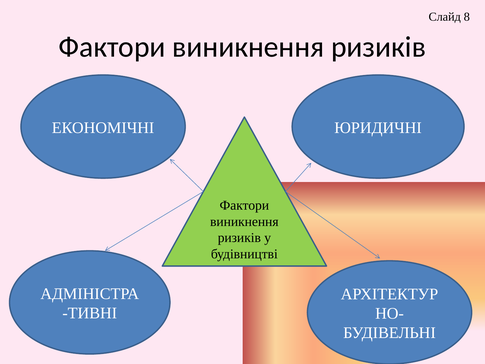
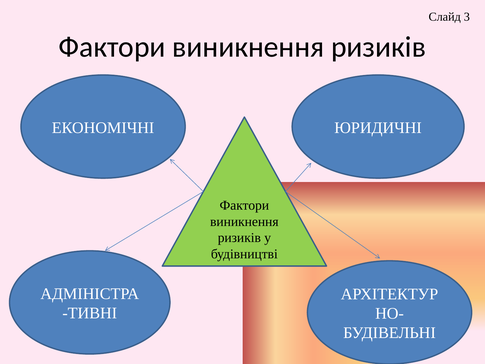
8: 8 -> 3
